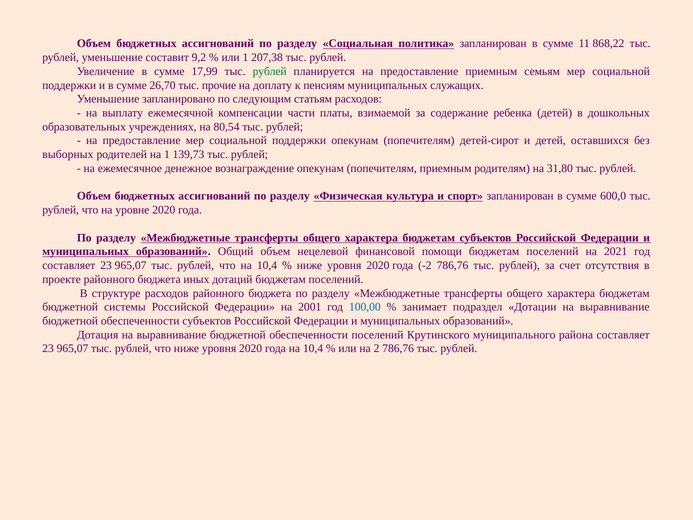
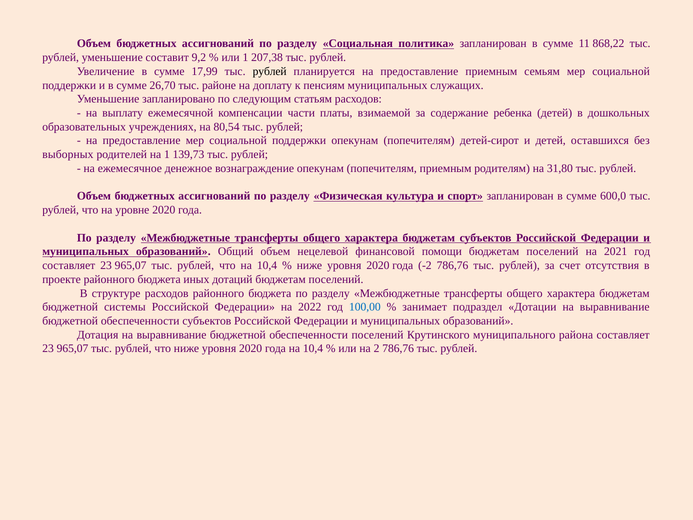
рублей at (270, 71) colour: green -> black
прочие: прочие -> районе
2001: 2001 -> 2022
